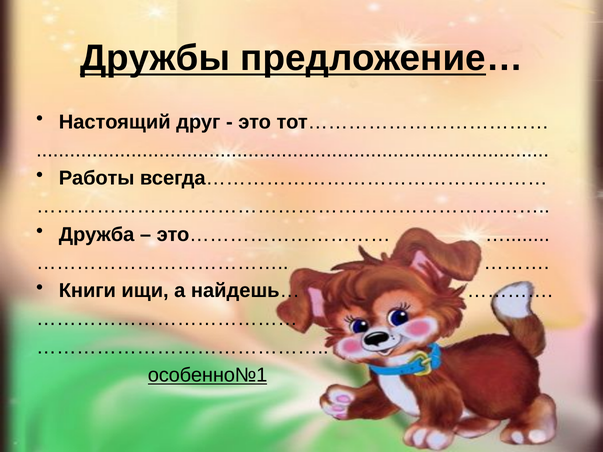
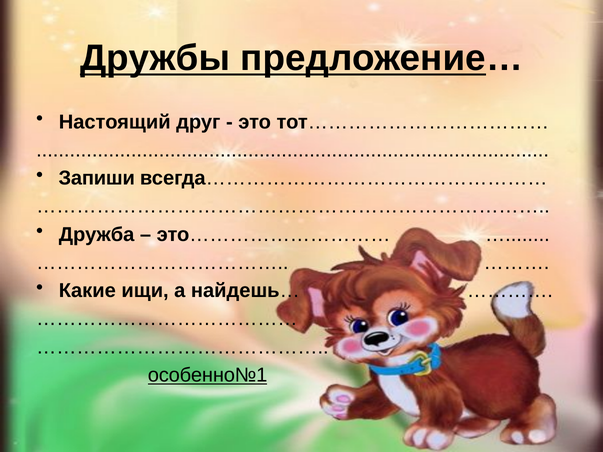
Работы: Работы -> Запиши
Книги: Книги -> Какие
